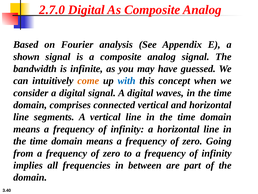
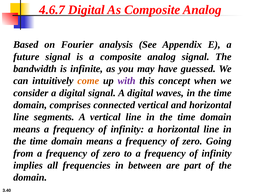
2.7.0: 2.7.0 -> 4.6.7
shown: shown -> future
with colour: blue -> purple
